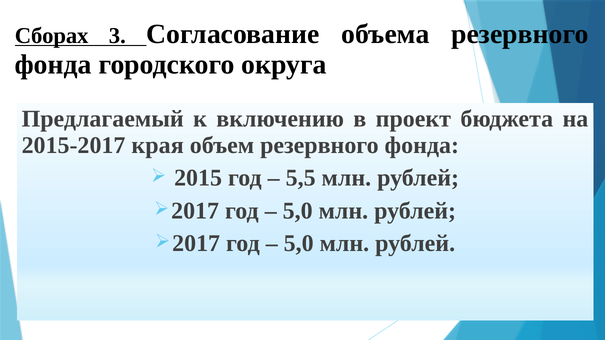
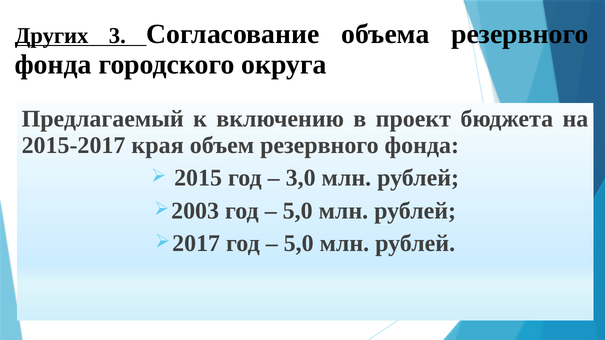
Сборах: Сборах -> Других
5,5: 5,5 -> 3,0
2017 at (195, 211): 2017 -> 2003
